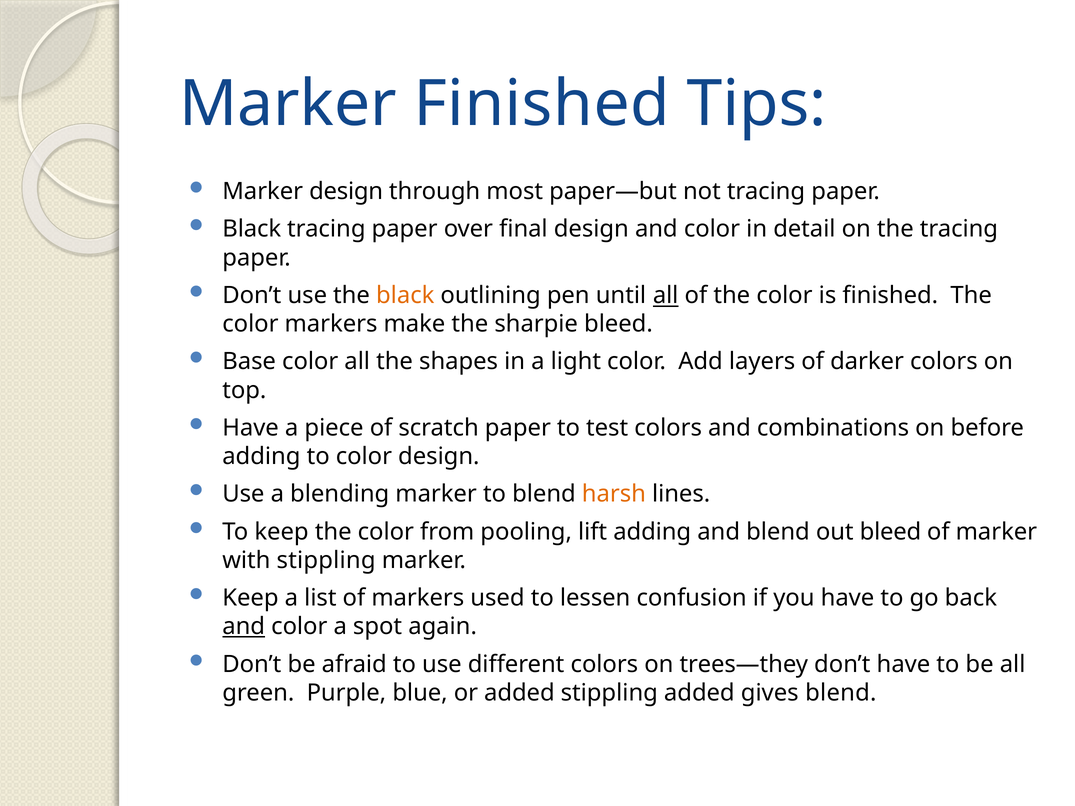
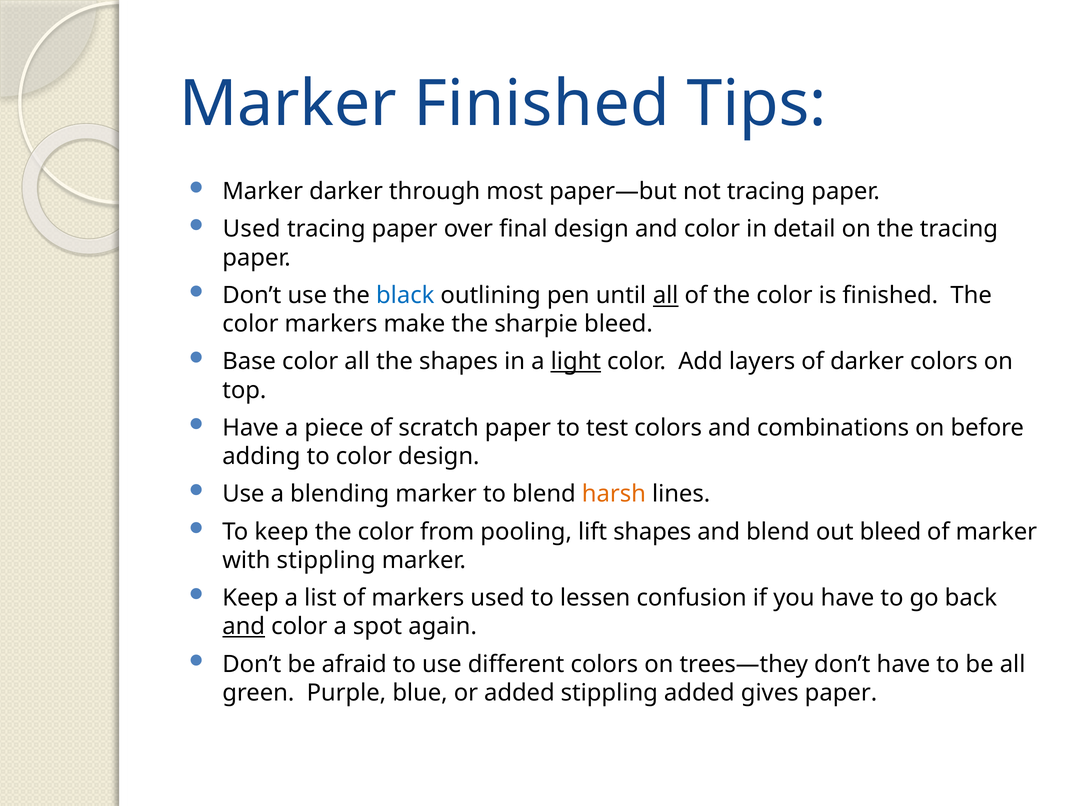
Marker design: design -> darker
Black at (252, 229): Black -> Used
black at (405, 295) colour: orange -> blue
light underline: none -> present
lift adding: adding -> shapes
gives blend: blend -> paper
